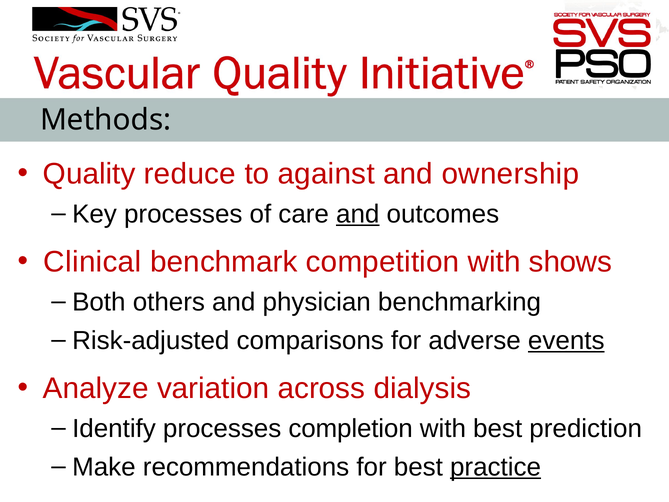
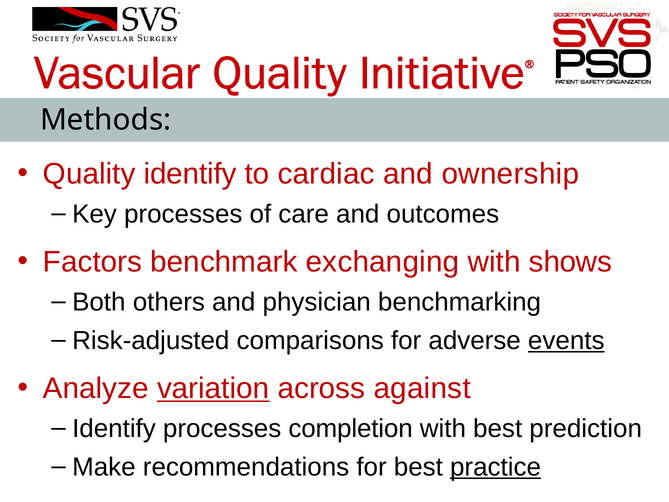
Quality reduce: reduce -> identify
against: against -> cardiac
and at (358, 214) underline: present -> none
Clinical: Clinical -> Factors
competition: competition -> exchanging
variation underline: none -> present
dialysis: dialysis -> against
